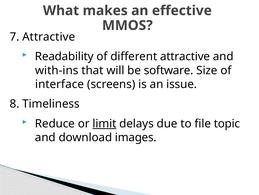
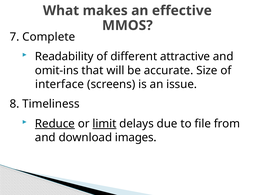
7 Attractive: Attractive -> Complete
with-ins: with-ins -> omit-ins
software: software -> accurate
Reduce underline: none -> present
topic: topic -> from
